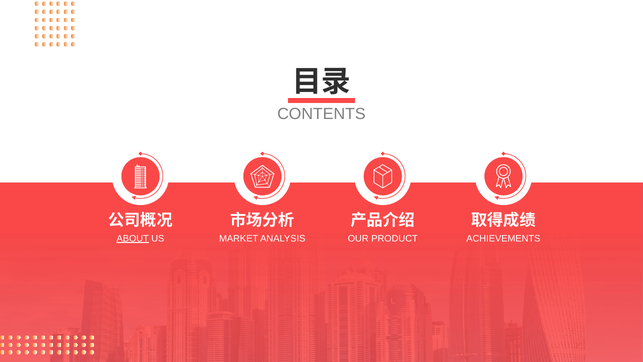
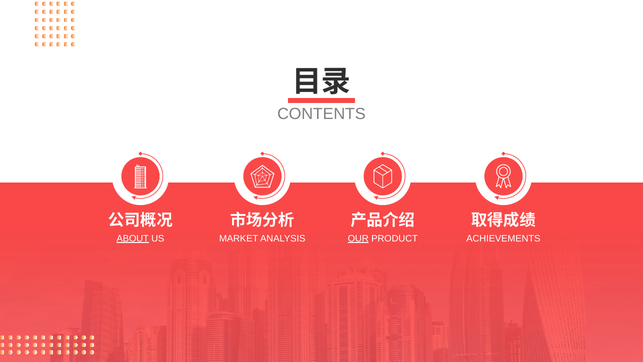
OUR underline: none -> present
